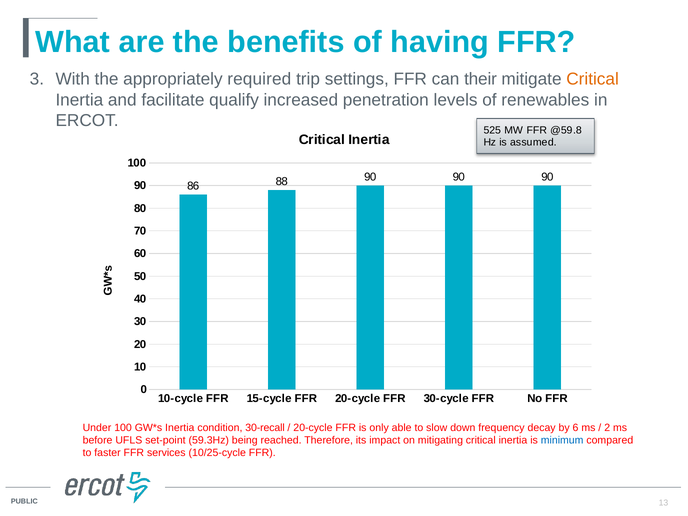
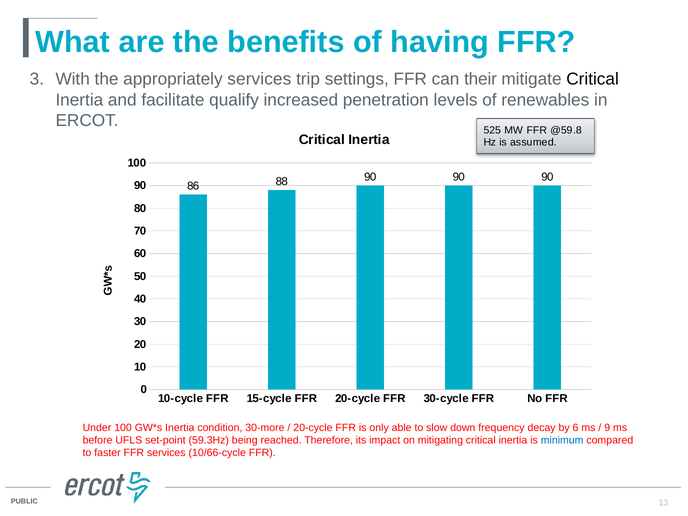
appropriately required: required -> services
Critical at (593, 79) colour: orange -> black
30-recall: 30-recall -> 30-more
2: 2 -> 9
10/25-cycle: 10/25-cycle -> 10/66-cycle
